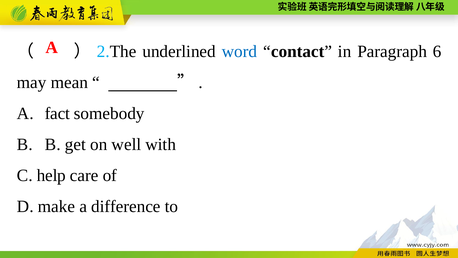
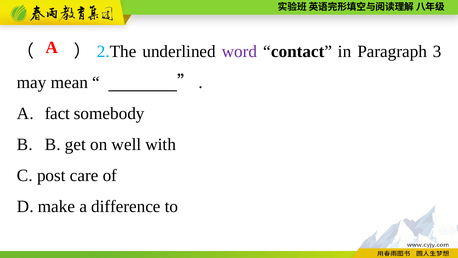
word colour: blue -> purple
6: 6 -> 3
help: help -> post
